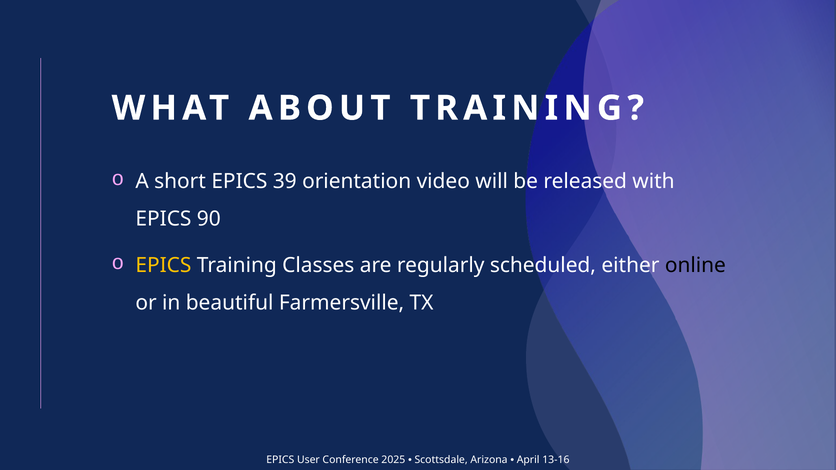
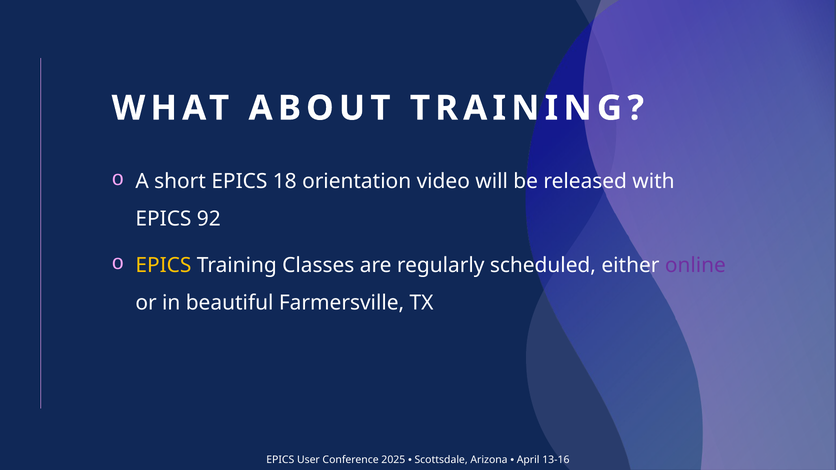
39: 39 -> 18
90: 90 -> 92
online colour: black -> purple
